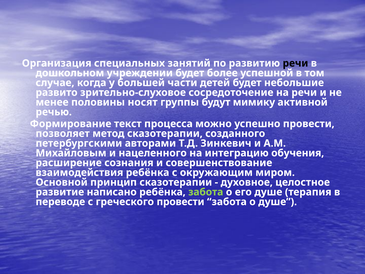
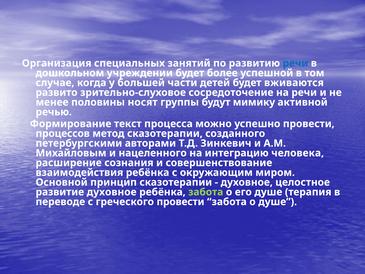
речи at (295, 63) colour: black -> blue
небольшие: небольшие -> вживаются
позволяет: позволяет -> процессов
обучения: обучения -> человека
развитие написано: написано -> духовное
